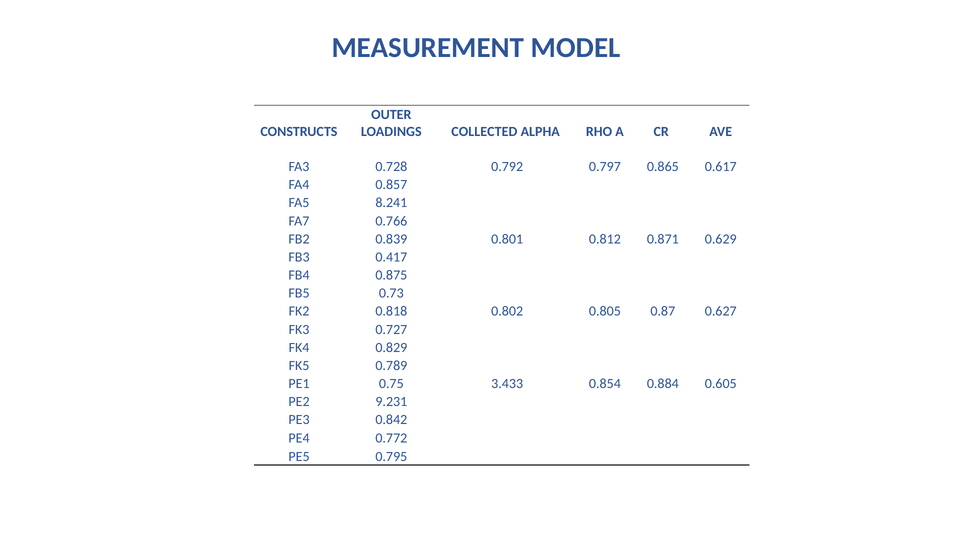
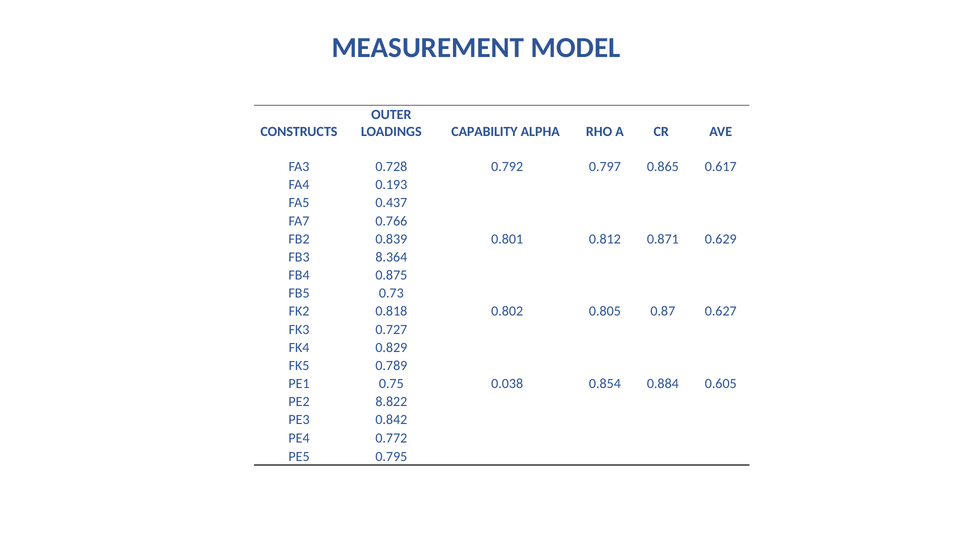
COLLECTED: COLLECTED -> CAPABILITY
0.857: 0.857 -> 0.193
8.241: 8.241 -> 0.437
0.417: 0.417 -> 8.364
3.433: 3.433 -> 0.038
9.231: 9.231 -> 8.822
